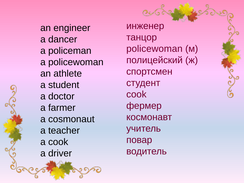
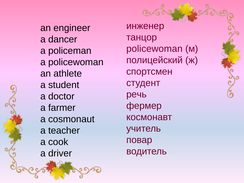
cook at (136, 94): cook -> речь
